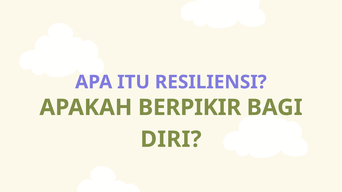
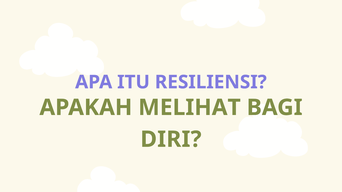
BERPIKIR: BERPIKIR -> MELIHAT
